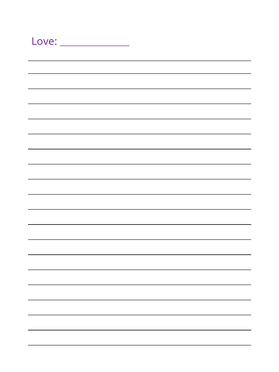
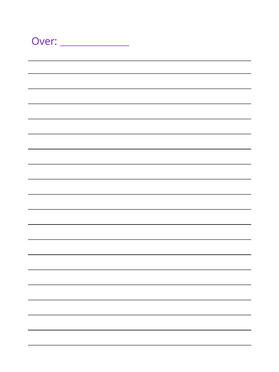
Love: Love -> Over
